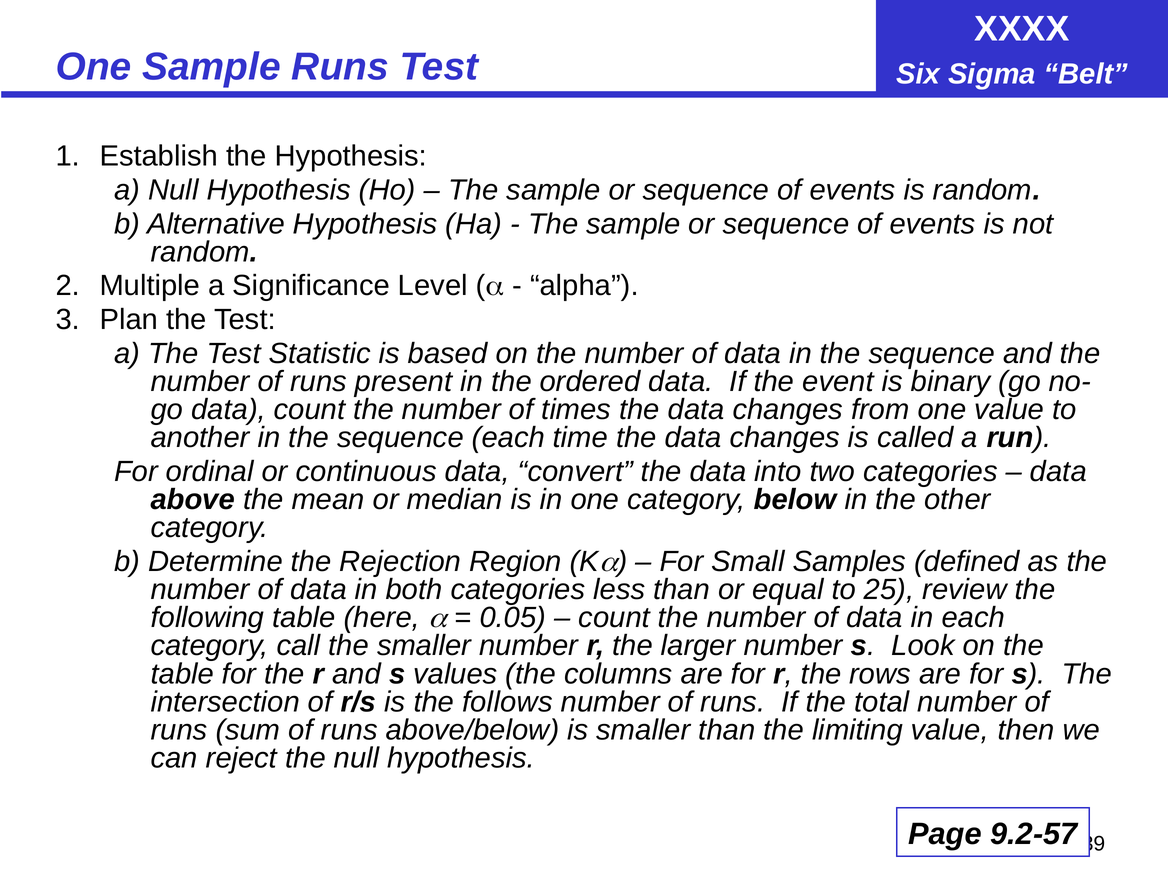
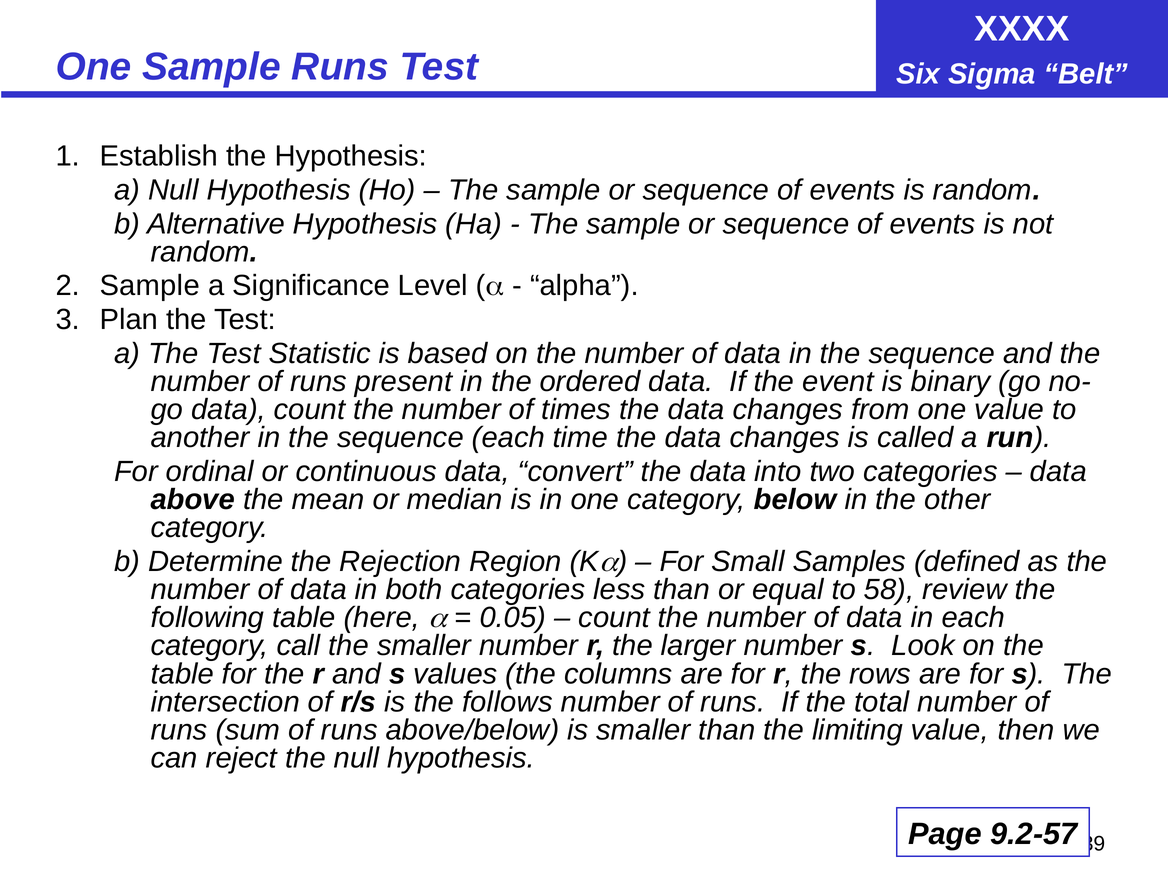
2 Multiple: Multiple -> Sample
25: 25 -> 58
